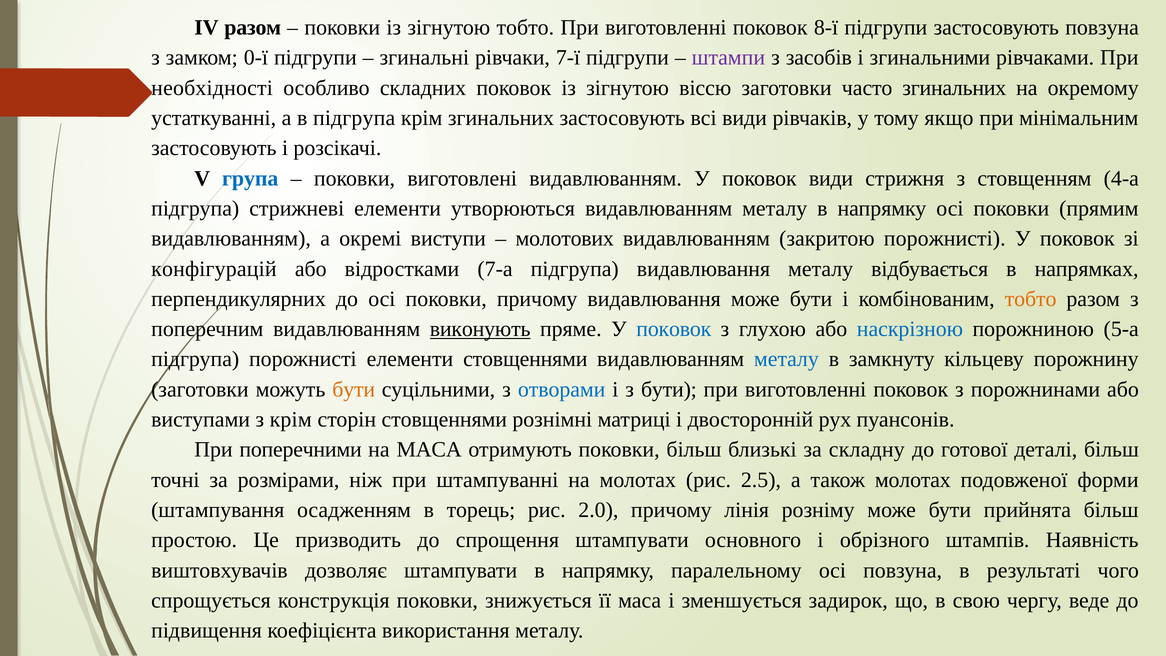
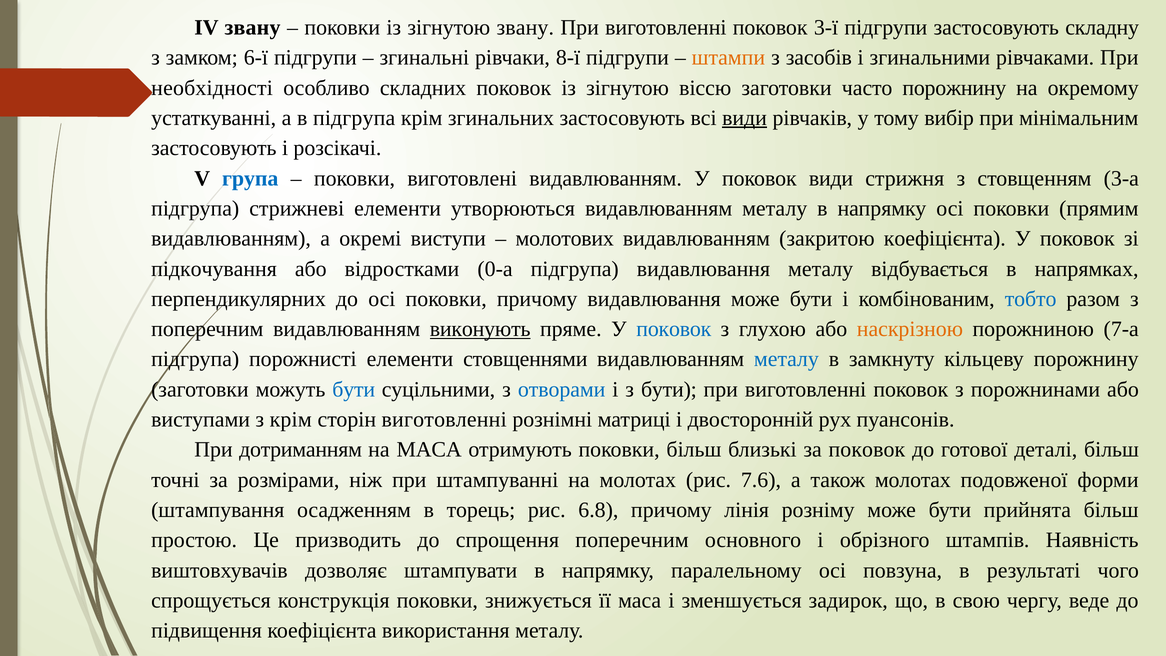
IV разом: разом -> звану
зігнутою тобто: тобто -> звану
8-ї: 8-ї -> 3-ї
застосовують повзуна: повзуна -> складну
0-ї: 0-ї -> 6-ї
7-ї: 7-ї -> 8-ї
штампи colour: purple -> orange
часто згинальних: згинальних -> порожнину
види at (745, 118) underline: none -> present
якщо: якщо -> вибір
4-а: 4-а -> 3-а
закритою порожнисті: порожнисті -> коефіцієнта
конфігурацій: конфігурацій -> підкочування
7-а: 7-а -> 0-а
тобто at (1031, 299) colour: orange -> blue
наскрізною colour: blue -> orange
5-а: 5-а -> 7-а
бути at (354, 389) colour: orange -> blue
сторін стовщеннями: стовщеннями -> виготовленні
поперечними: поперечними -> дотриманням
за складну: складну -> поковок
2.5: 2.5 -> 7.6
2.0: 2.0 -> 6.8
спрощення штампувати: штампувати -> поперечним
